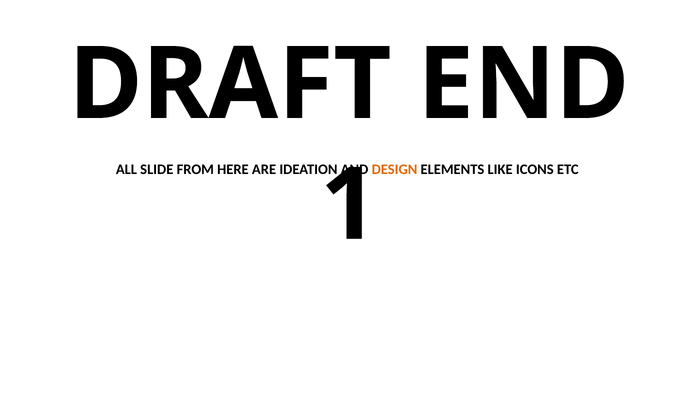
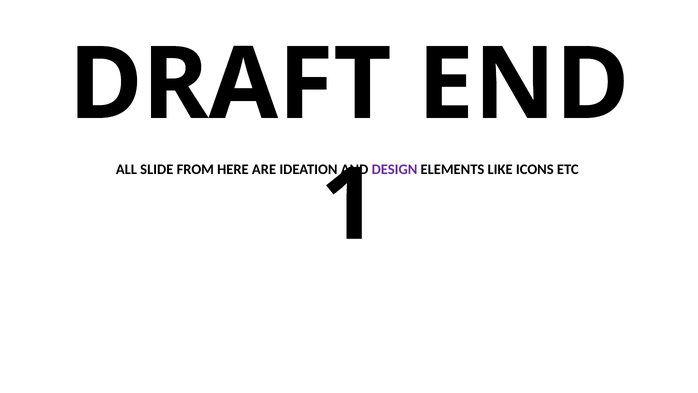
DESIGN colour: orange -> purple
